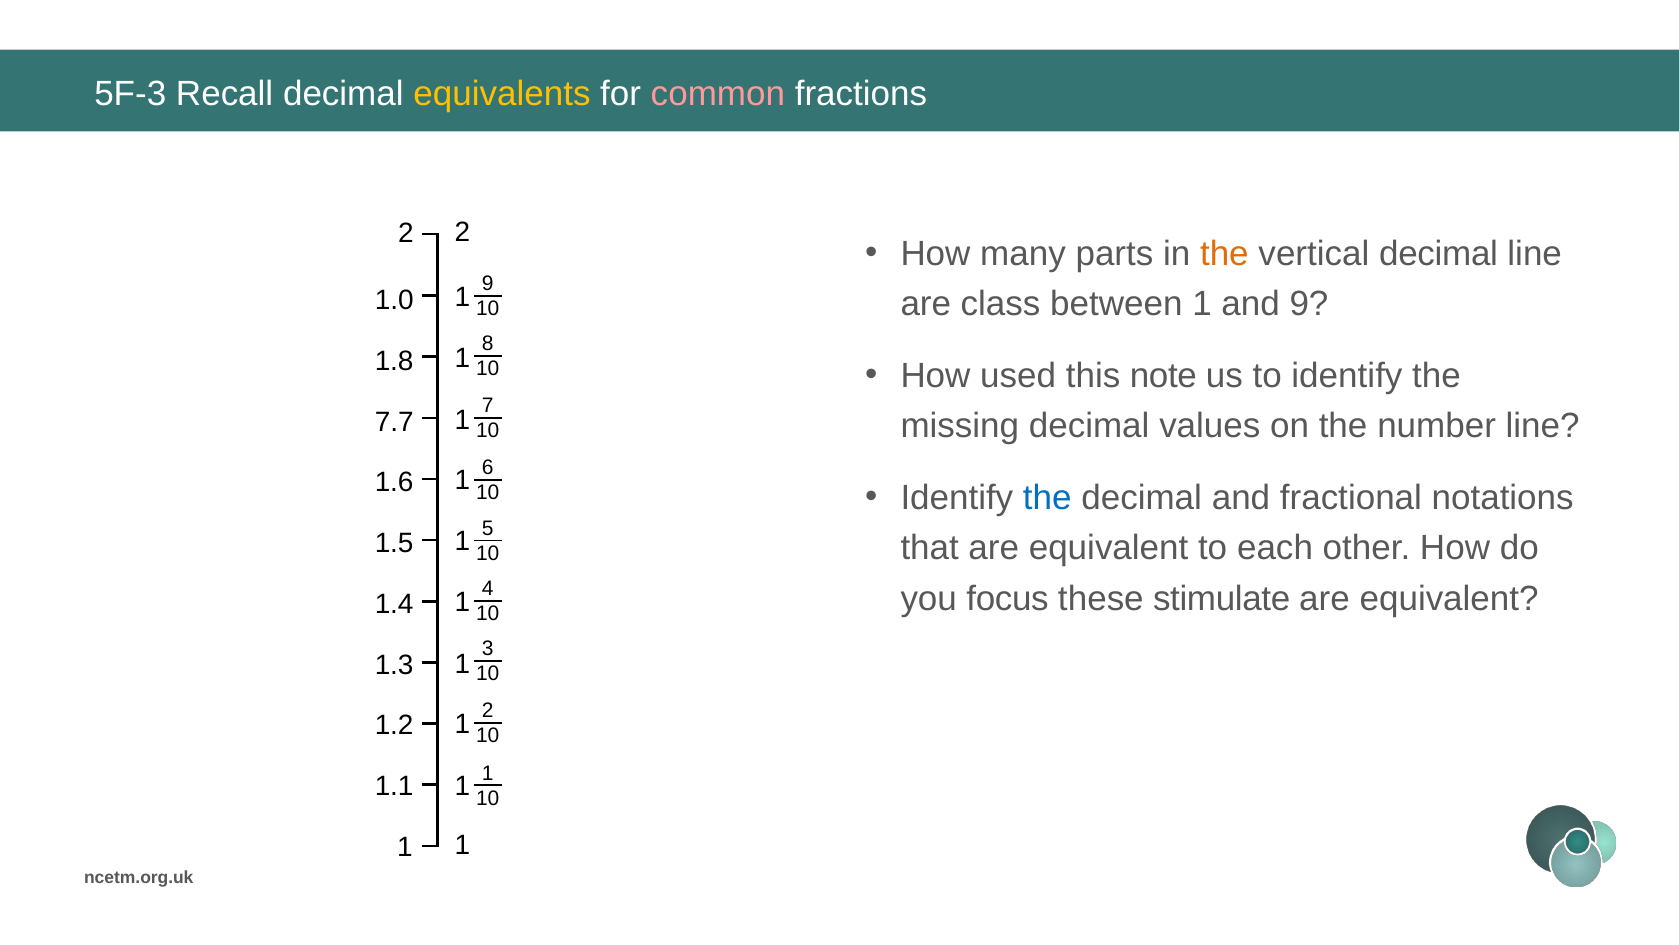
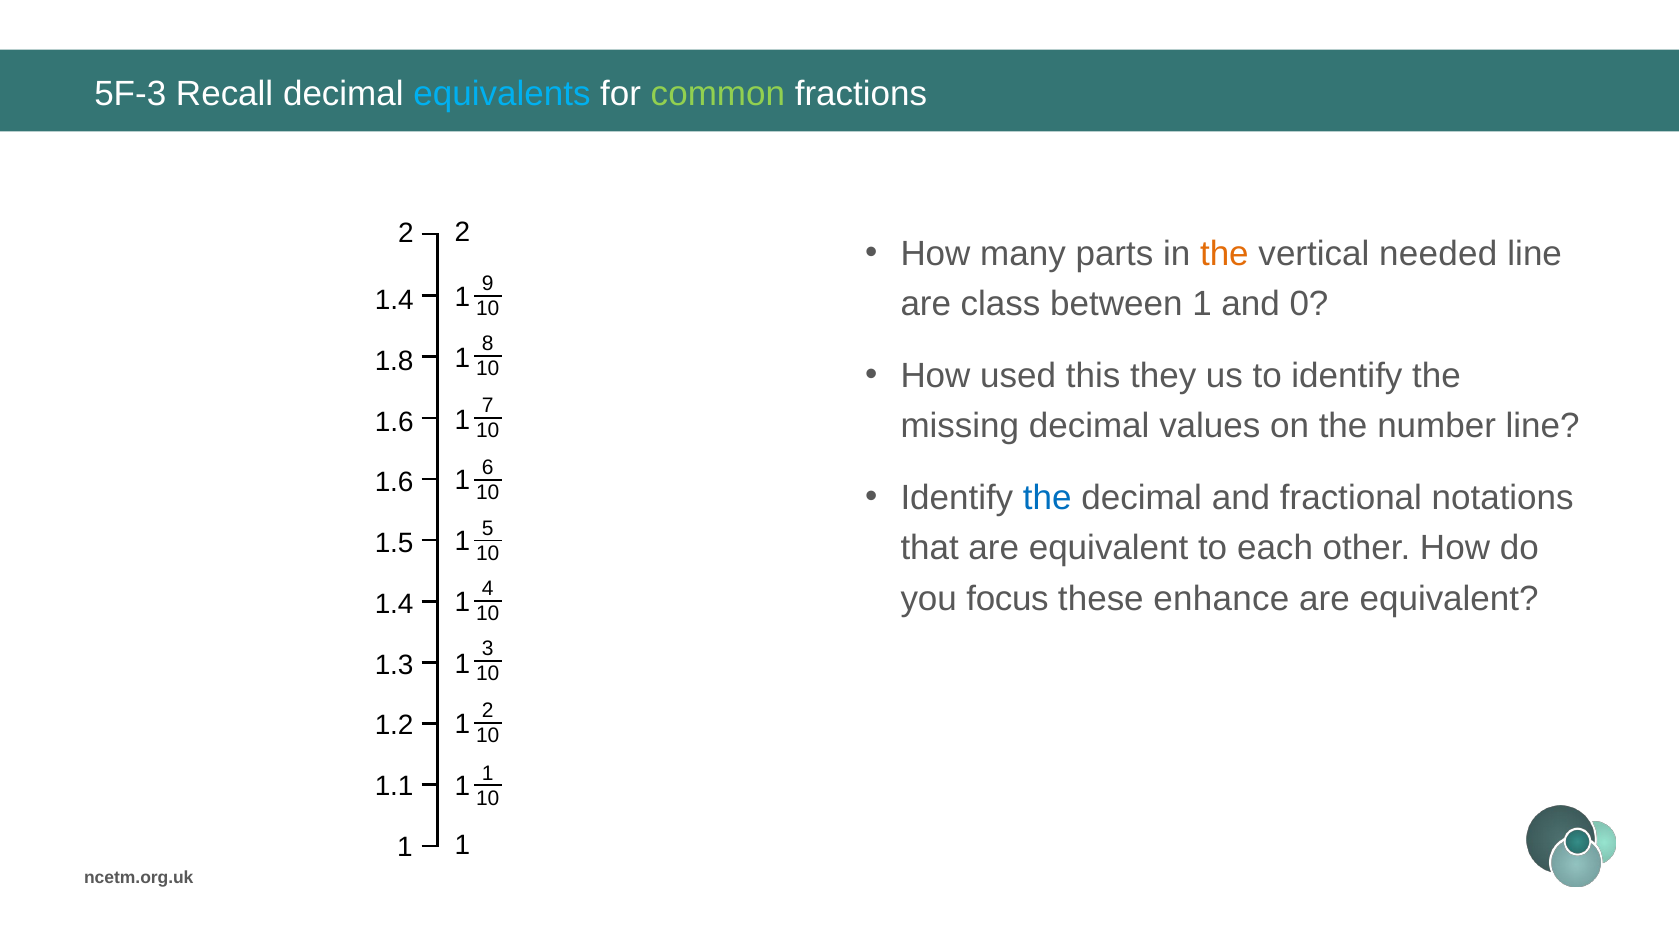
equivalents colour: yellow -> light blue
common colour: pink -> light green
vertical decimal: decimal -> needed
1.0 at (394, 300): 1.0 -> 1.4
and 9: 9 -> 0
note: note -> they
7.7 at (394, 422): 7.7 -> 1.6
stimulate: stimulate -> enhance
